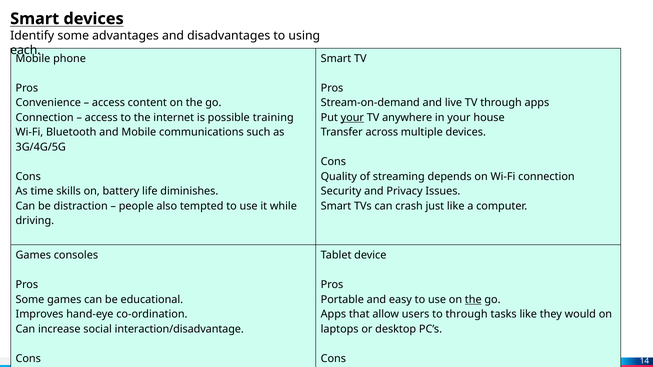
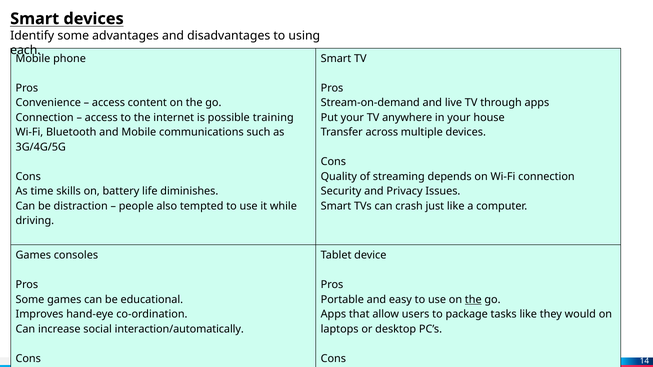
your at (352, 118) underline: present -> none
to through: through -> package
interaction/disadvantage: interaction/disadvantage -> interaction/automatically
